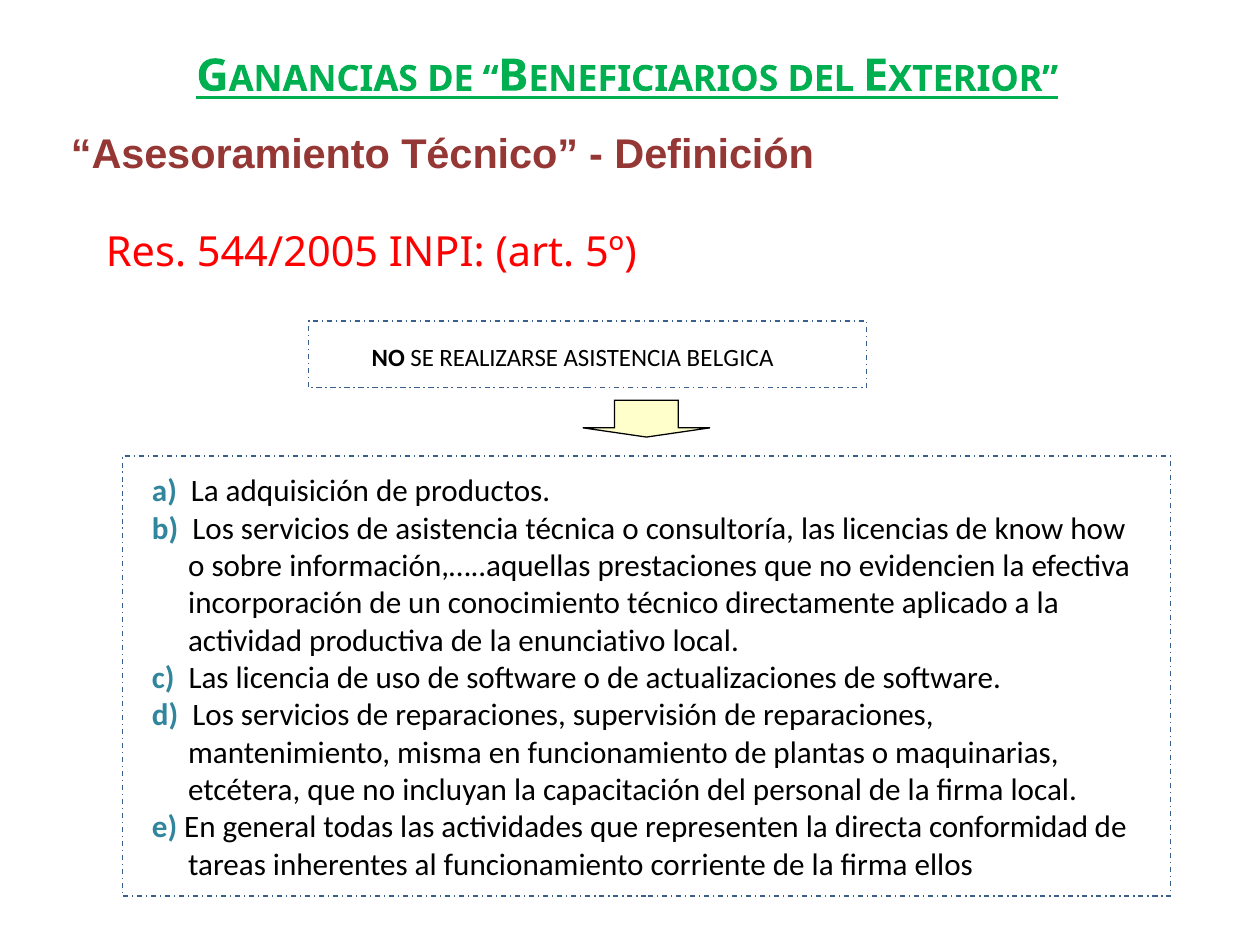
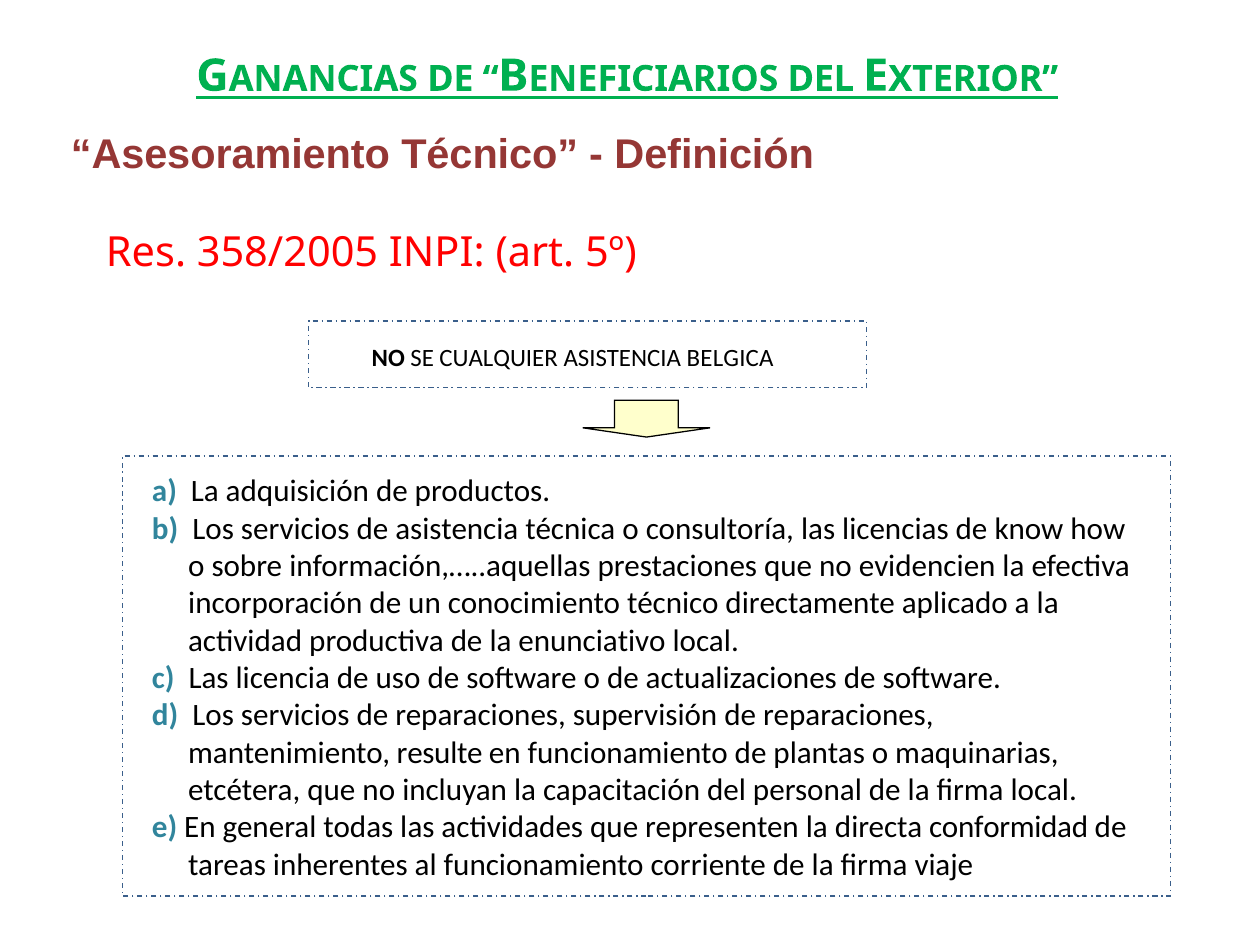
544/2005: 544/2005 -> 358/2005
REALIZARSE: REALIZARSE -> CUALQUIER
misma: misma -> resulte
ellos: ellos -> viaje
